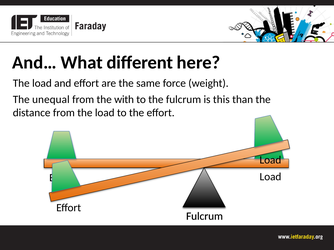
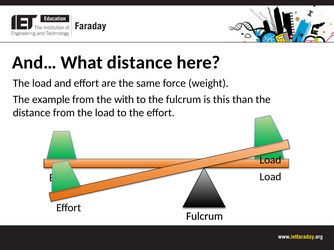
What different: different -> distance
unequal: unequal -> example
